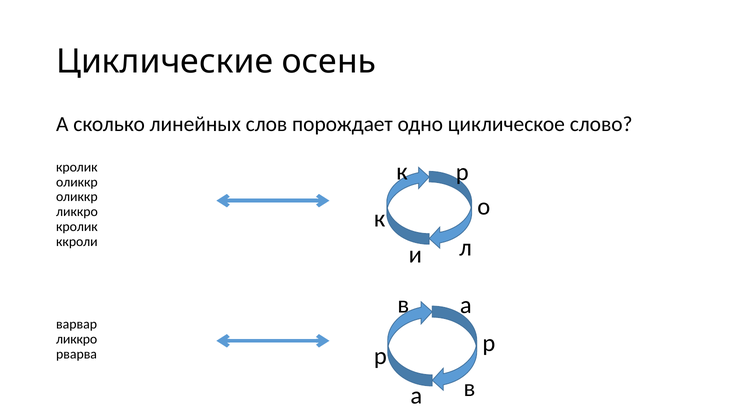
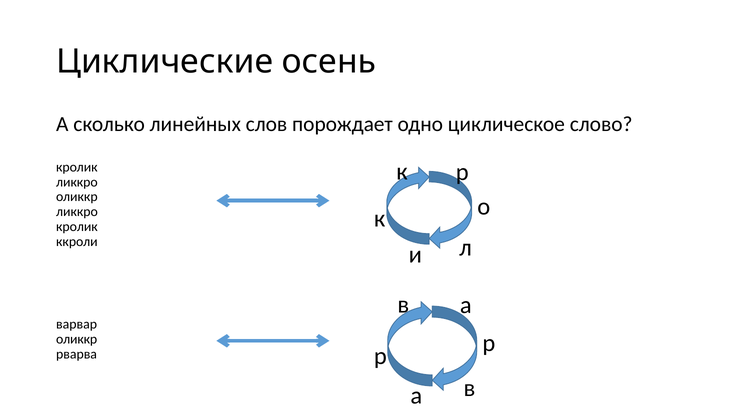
оликкр at (77, 182): оликкр -> ликкро
ликкро at (77, 339): ликкро -> оликкр
